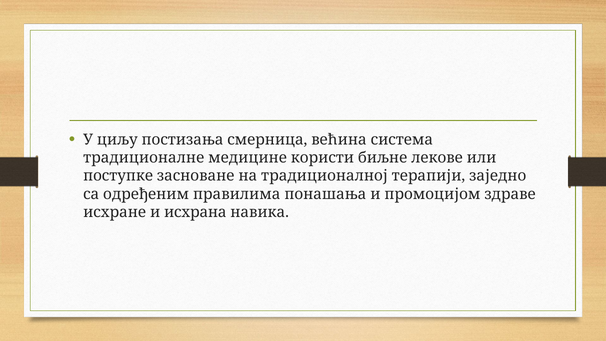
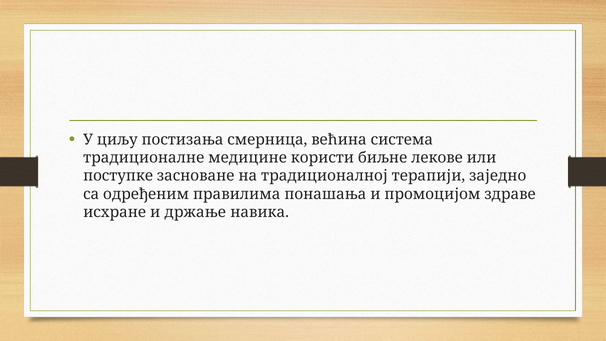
исхрана: исхрана -> држање
